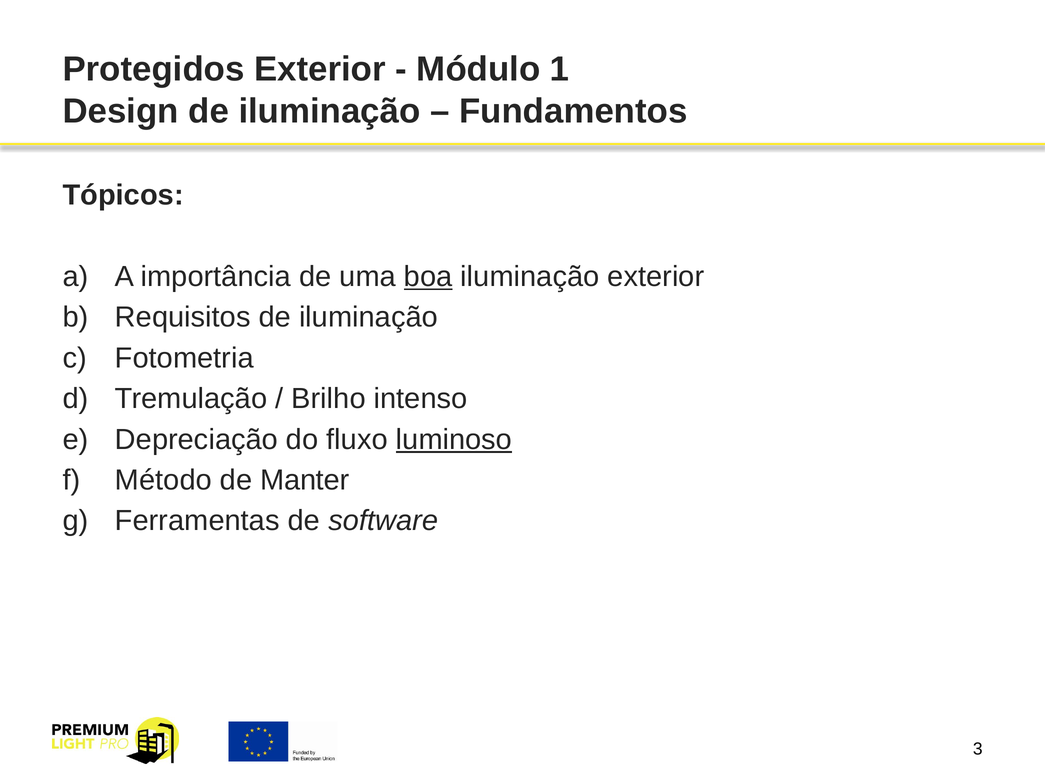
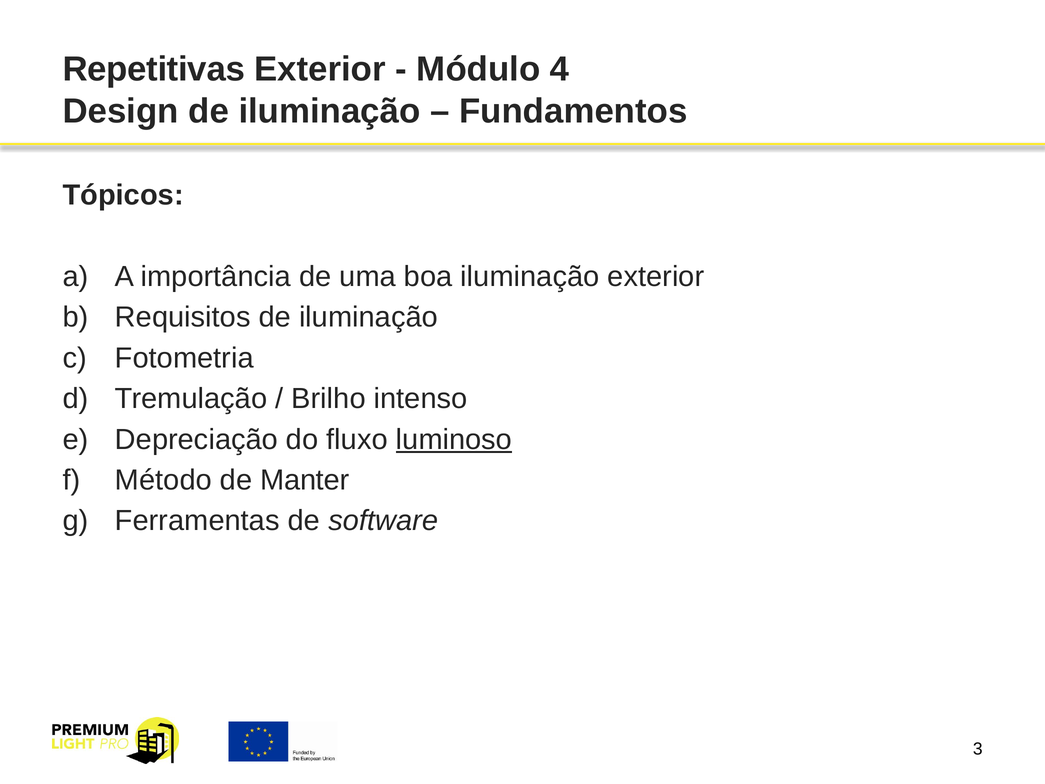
Protegidos: Protegidos -> Repetitivas
1: 1 -> 4
boa underline: present -> none
